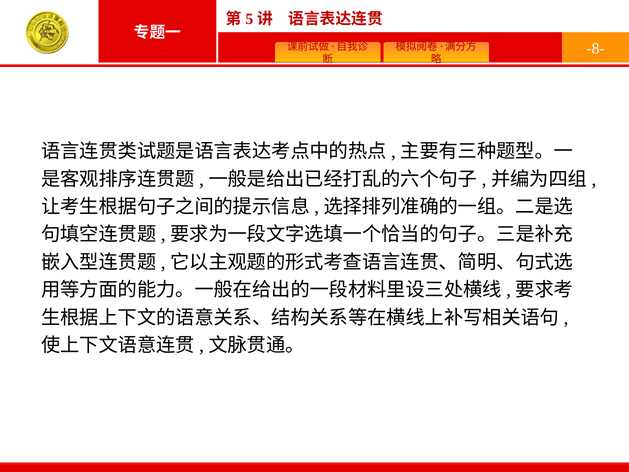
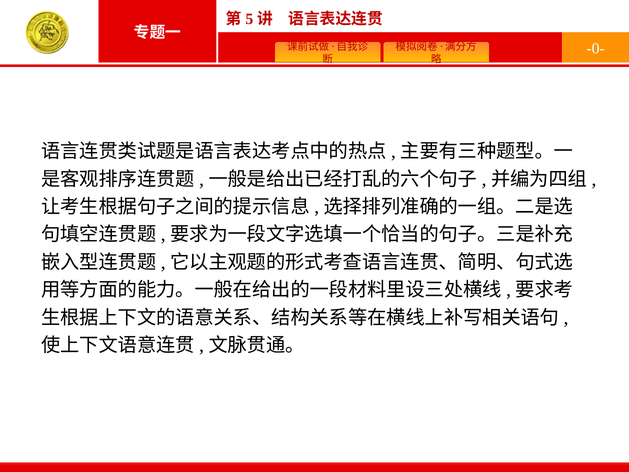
-8-: -8- -> -0-
